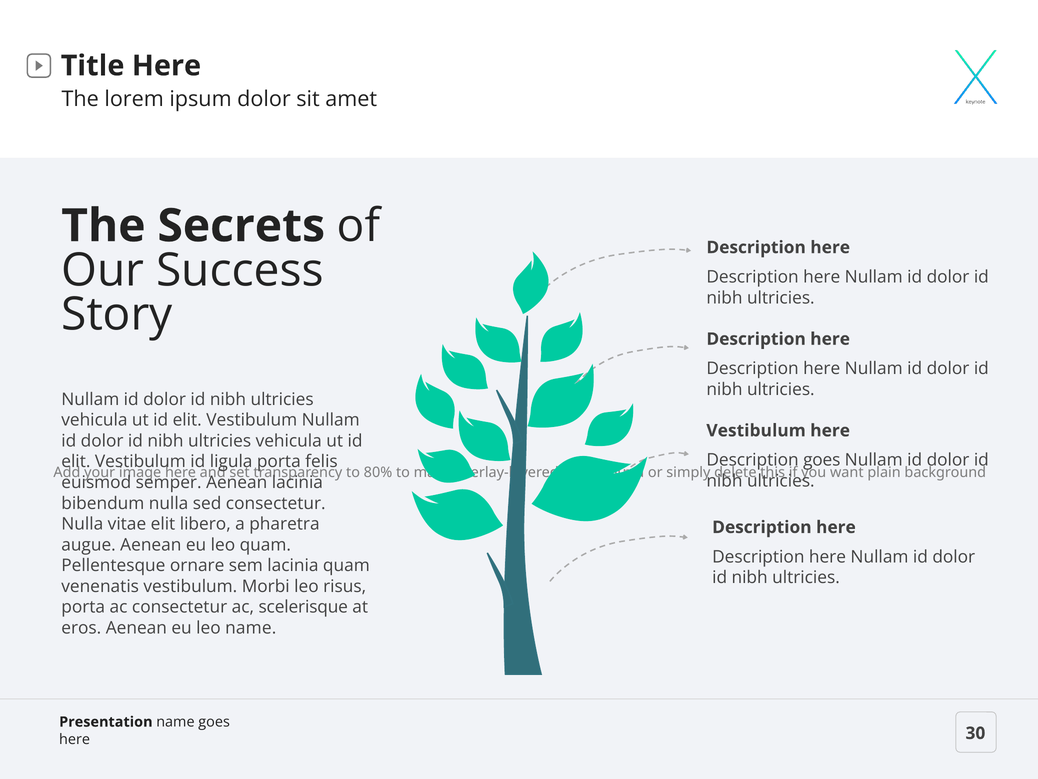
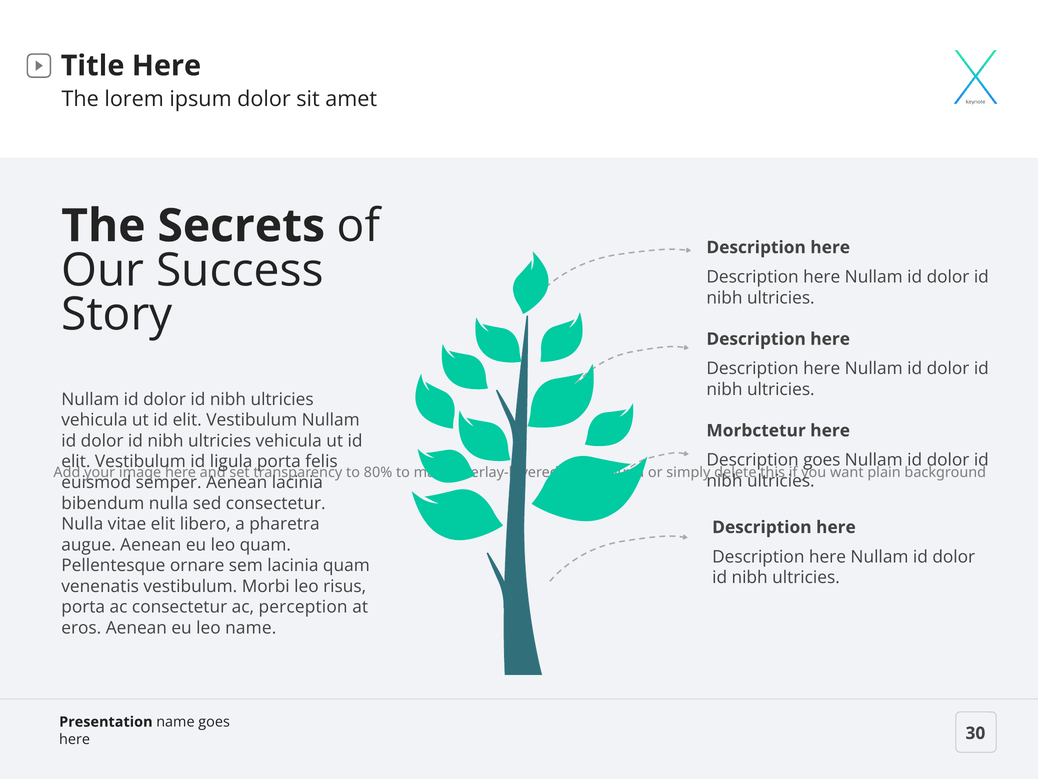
Vestibulum at (756, 430): Vestibulum -> Morbctetur
scelerisque: scelerisque -> perception
